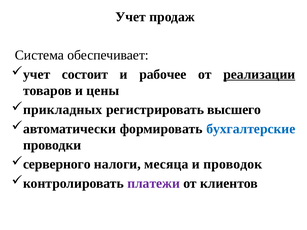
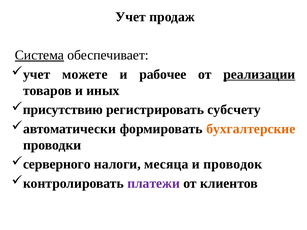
Система underline: none -> present
состоит: состоит -> можете
цены: цены -> иных
прикладных: прикладных -> присутствию
высшего: высшего -> субсчету
бухгалтерские colour: blue -> orange
